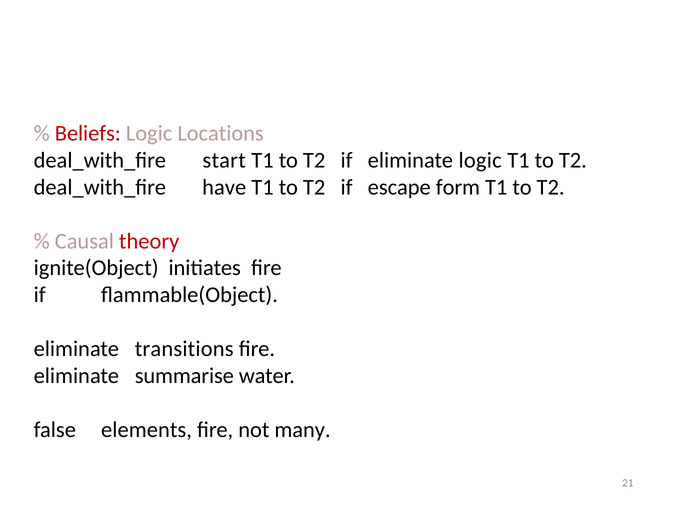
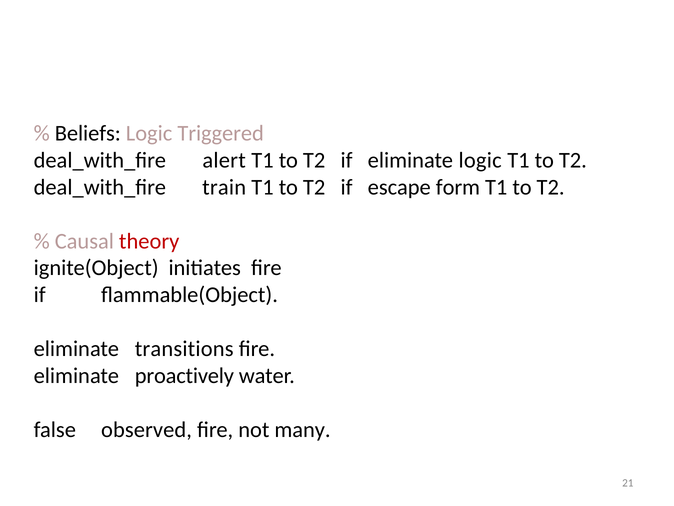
Beliefs colour: red -> black
Locations: Locations -> Triggered
start: start -> alert
have: have -> train
summarise: summarise -> proactively
elements: elements -> observed
